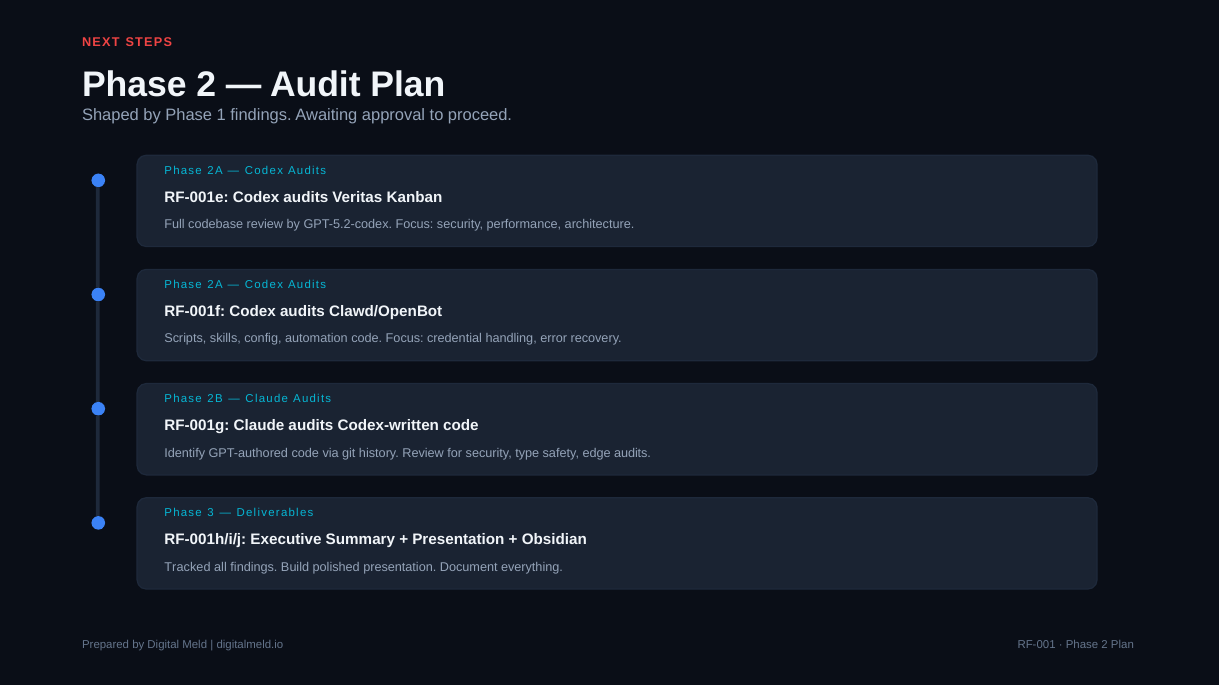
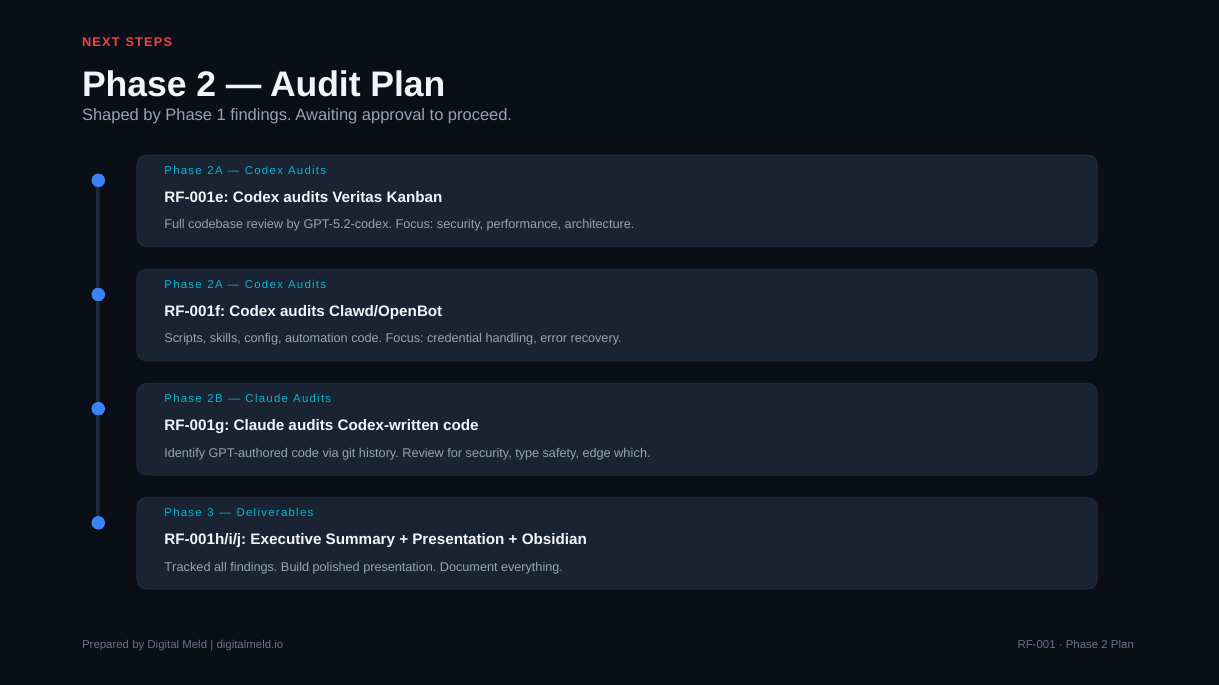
edge audits: audits -> which
